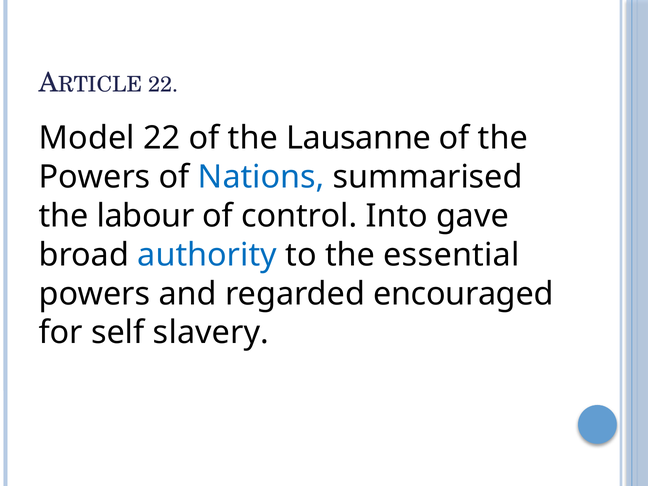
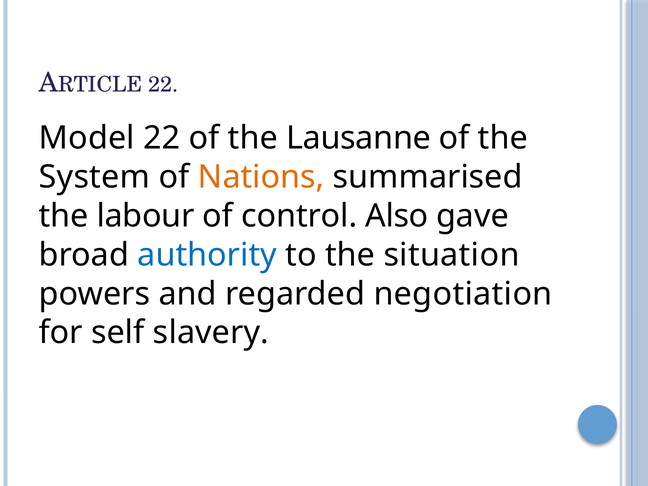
Powers at (95, 177): Powers -> System
Nations colour: blue -> orange
Into: Into -> Also
essential: essential -> situation
encouraged: encouraged -> negotiation
